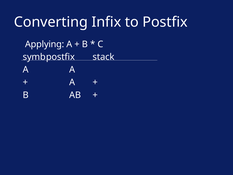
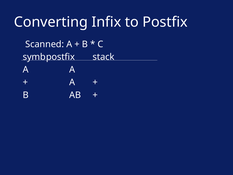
Applying: Applying -> Scanned
